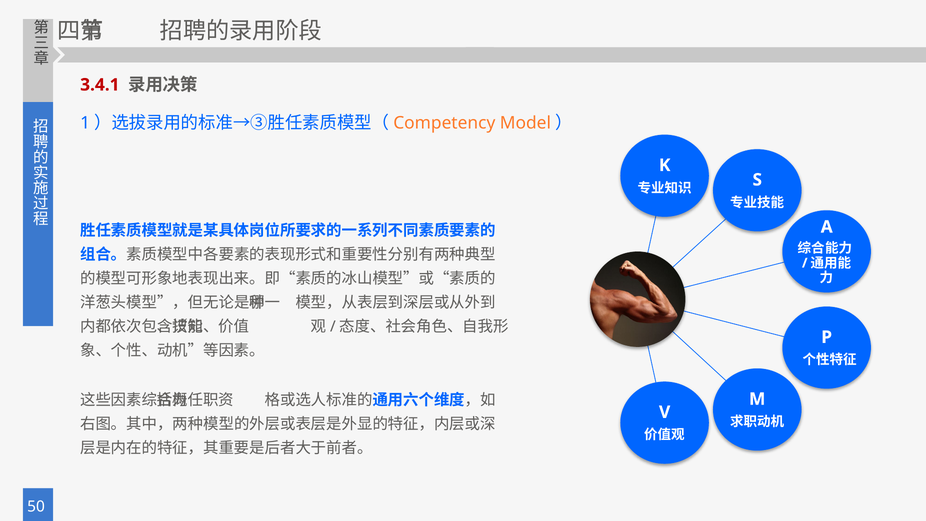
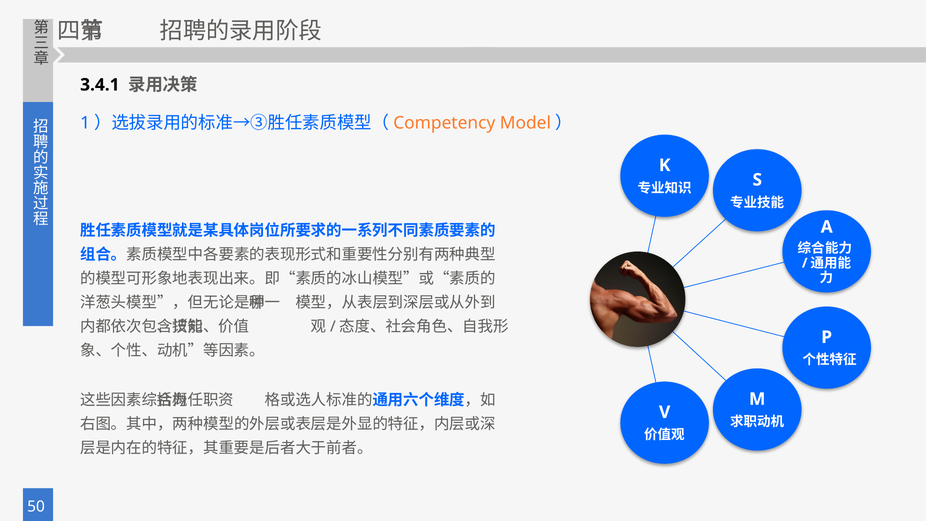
3.4.1 colour: red -> black
